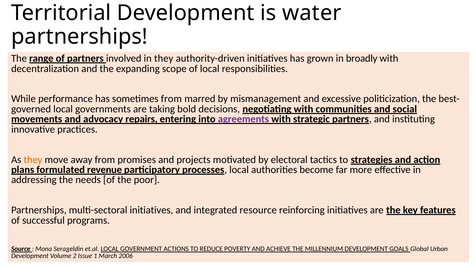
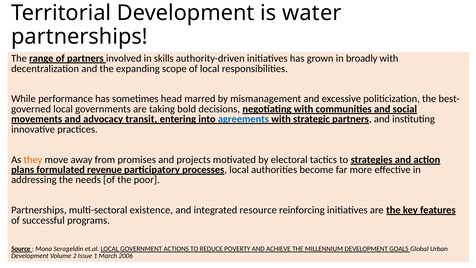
in they: they -> skills
sometimes from: from -> head
repairs: repairs -> transit
agreements colour: purple -> blue
multi-sectoral initiatives: initiatives -> existence
